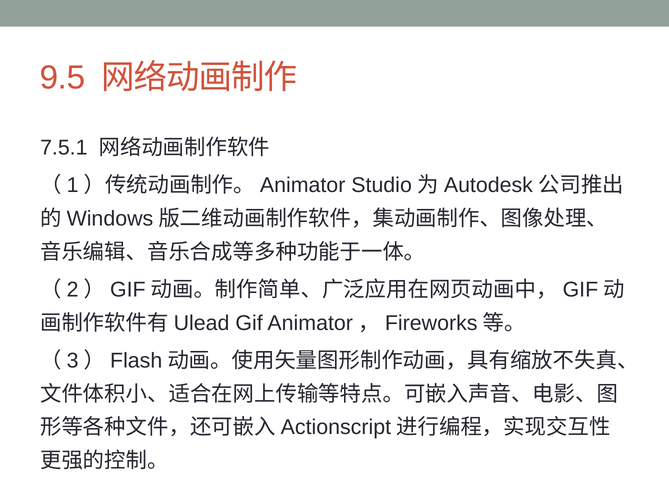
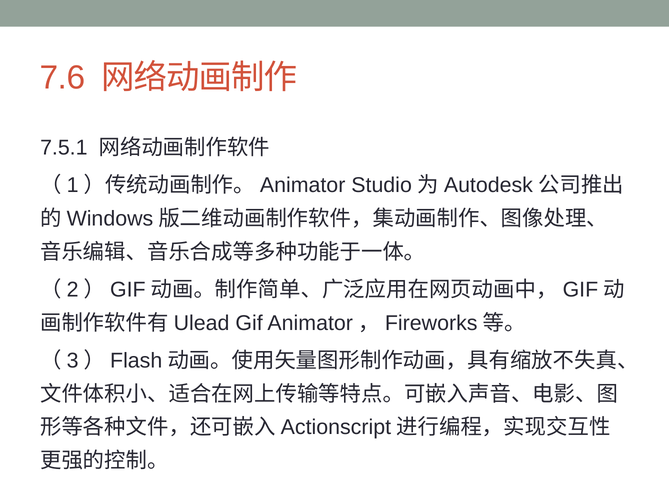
9.5: 9.5 -> 7.6
